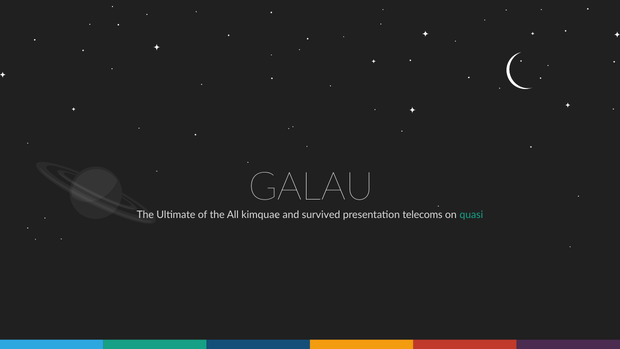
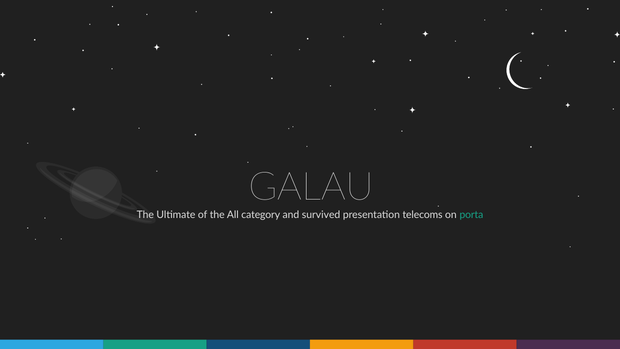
kimquae: kimquae -> category
quasi: quasi -> porta
